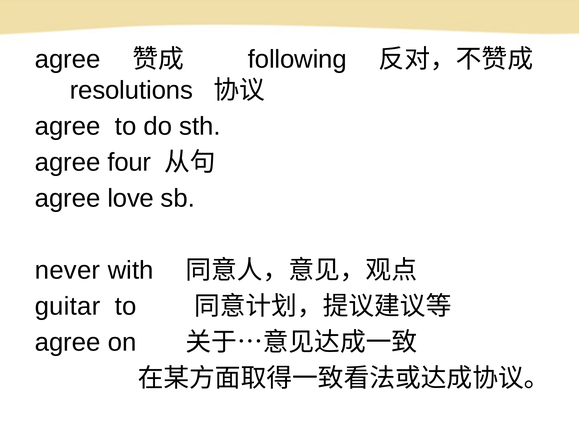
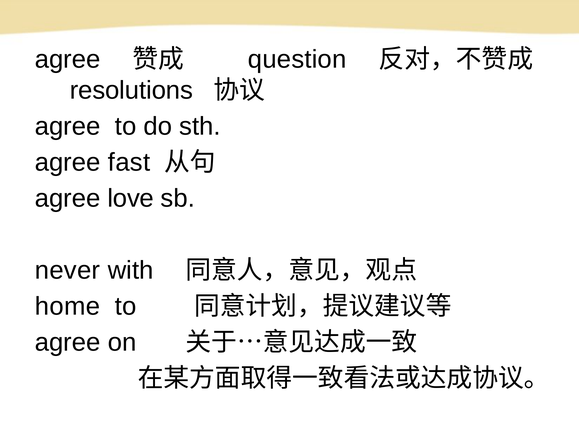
following: following -> question
four: four -> fast
guitar: guitar -> home
